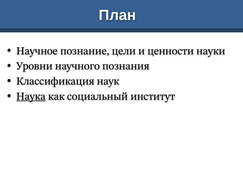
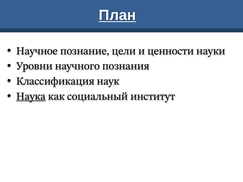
План underline: none -> present
